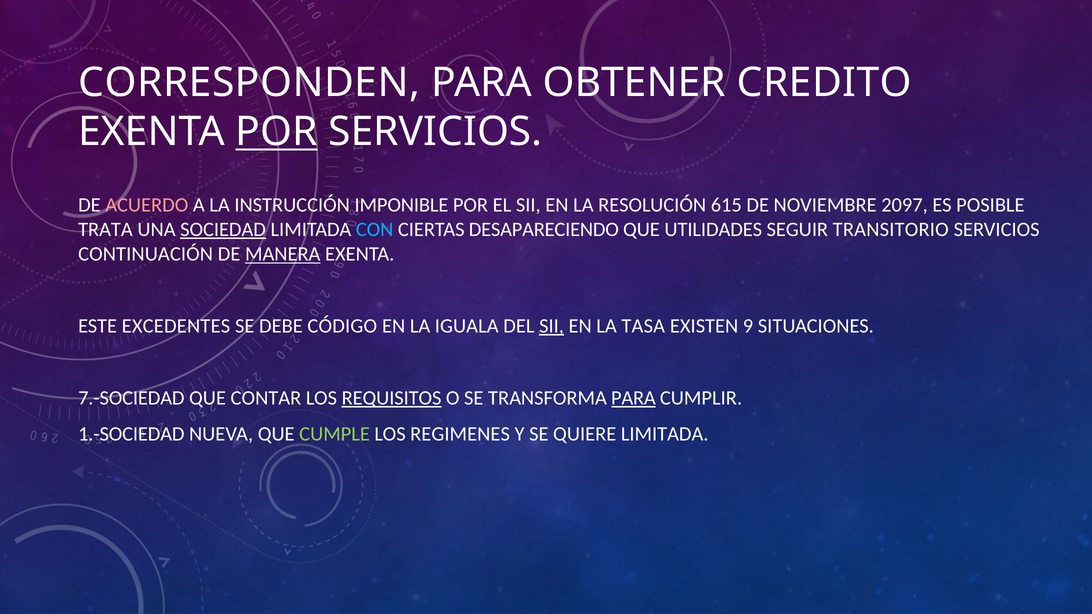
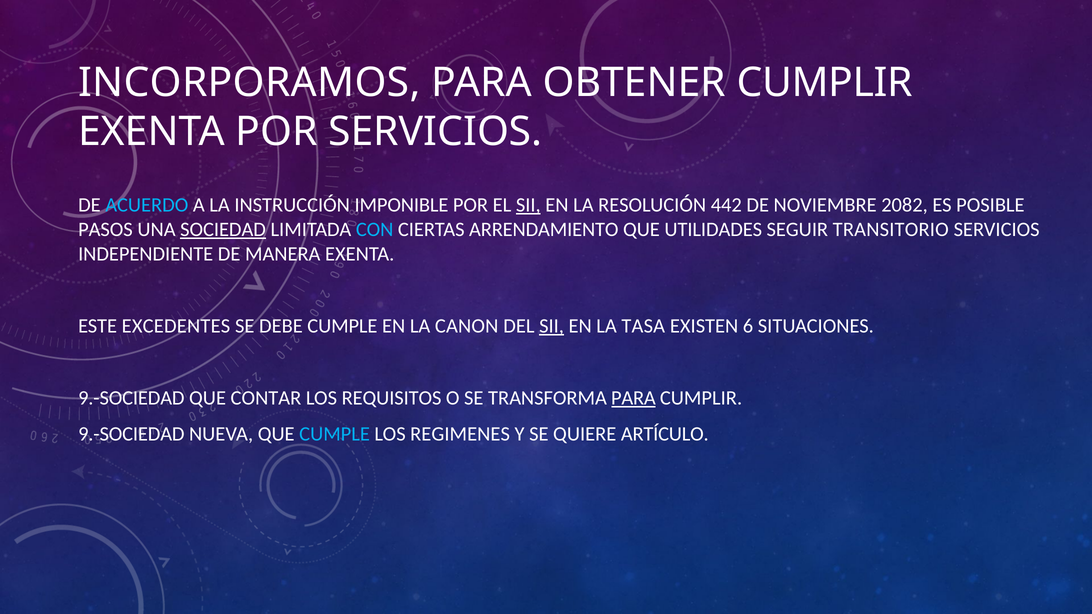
CORRESPONDEN: CORRESPONDEN -> INCORPORAMOS
OBTENER CREDITO: CREDITO -> CUMPLIR
POR at (276, 132) underline: present -> none
ACUERDO colour: pink -> light blue
SII at (528, 205) underline: none -> present
615: 615 -> 442
2097: 2097 -> 2082
TRATA: TRATA -> PASOS
DESAPARECIENDO: DESAPARECIENDO -> ARRENDAMIENTO
CONTINUACIÓN: CONTINUACIÓN -> INDEPENDIENTE
MANERA underline: present -> none
DEBE CÓDIGO: CÓDIGO -> CUMPLE
IGUALA: IGUALA -> CANON
9: 9 -> 6
7.-SOCIEDAD at (131, 398): 7.-SOCIEDAD -> 9.-SOCIEDAD
REQUISITOS underline: present -> none
1.-SOCIEDAD at (131, 434): 1.-SOCIEDAD -> 9.-SOCIEDAD
CUMPLE at (335, 434) colour: light green -> light blue
QUIERE LIMITADA: LIMITADA -> ARTÍCULO
